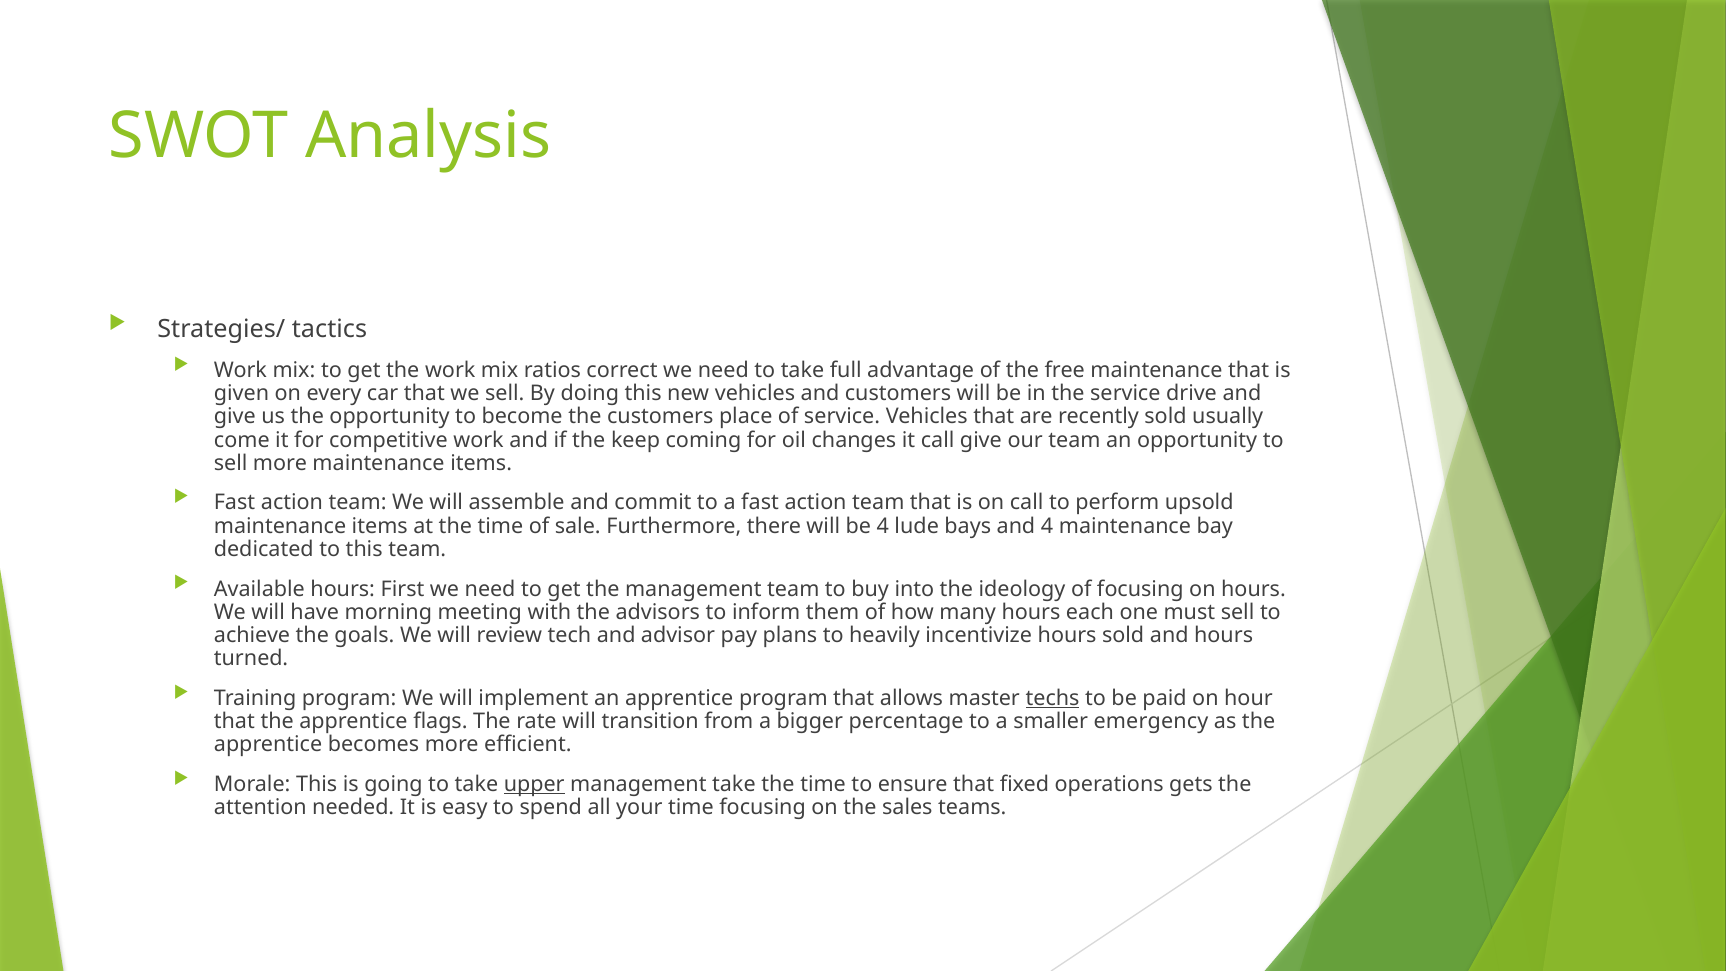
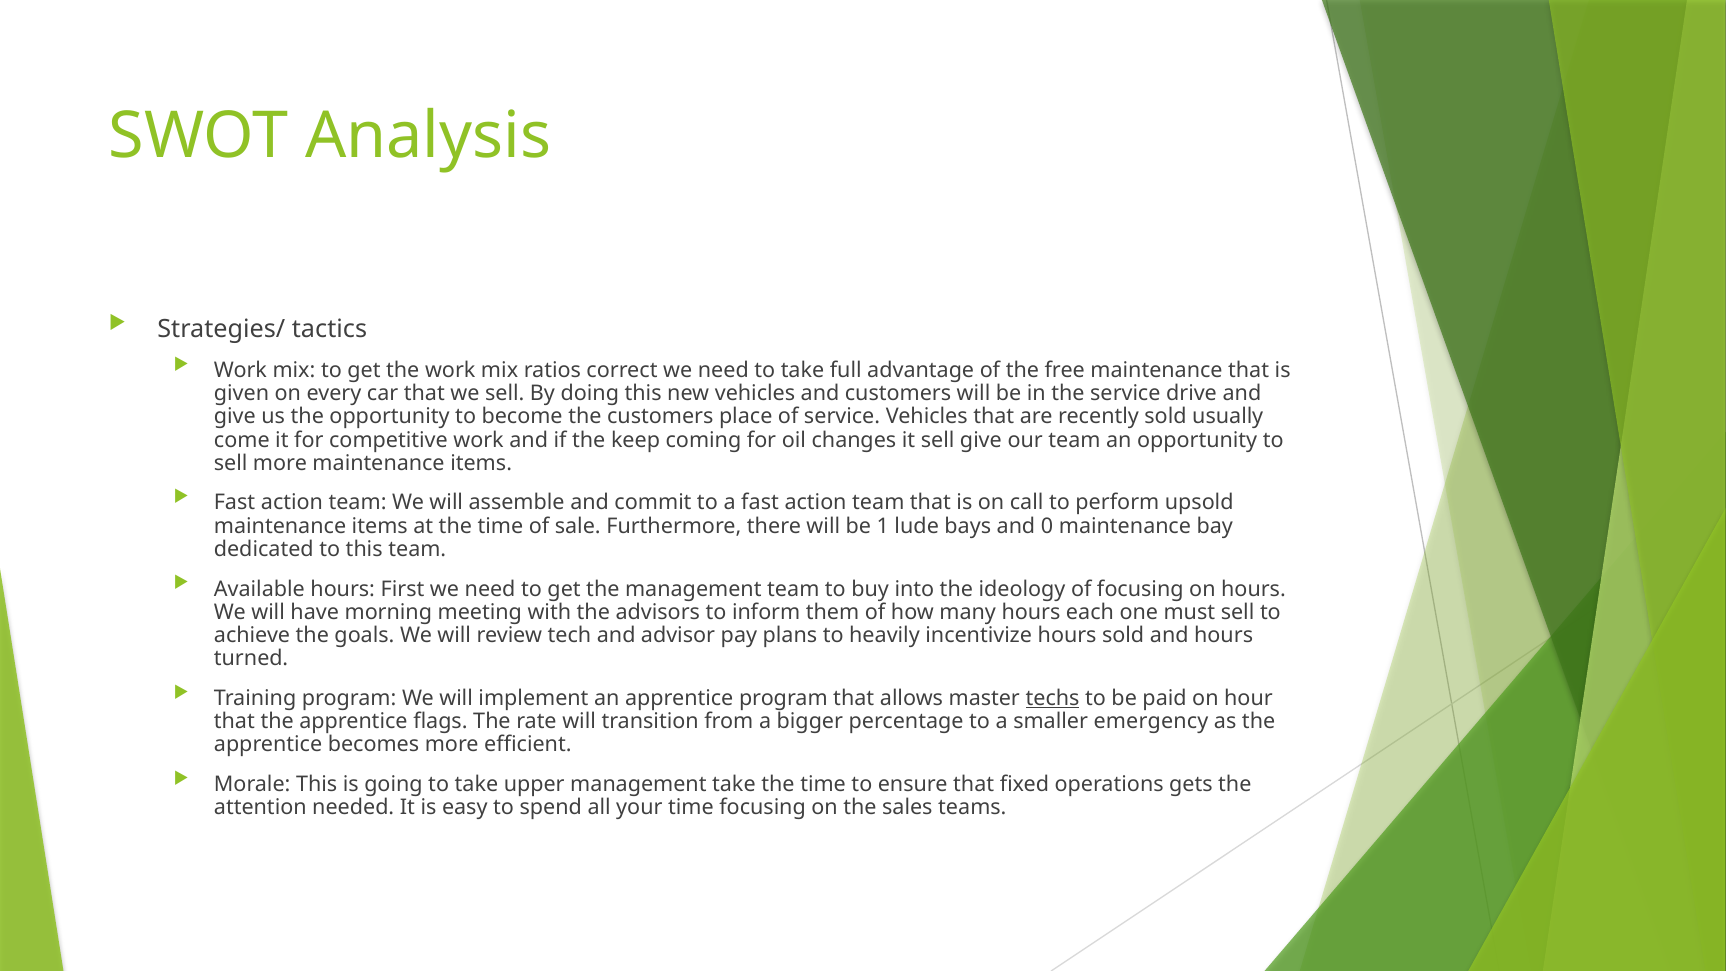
it call: call -> sell
be 4: 4 -> 1
and 4: 4 -> 0
upper underline: present -> none
